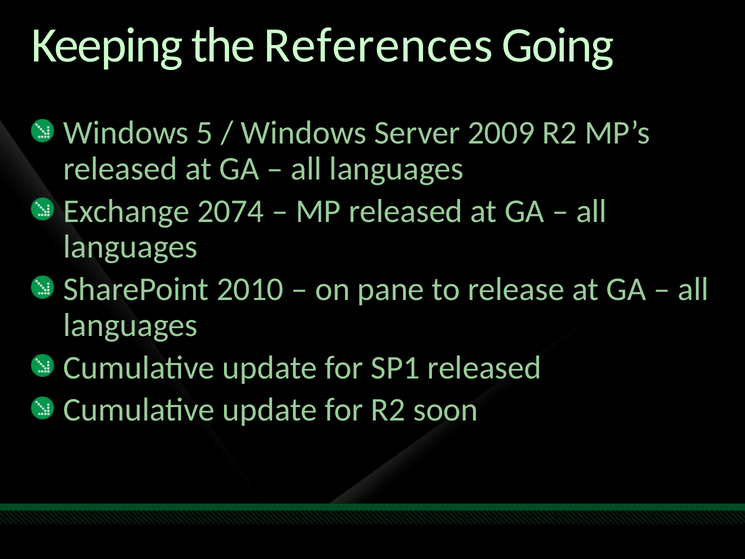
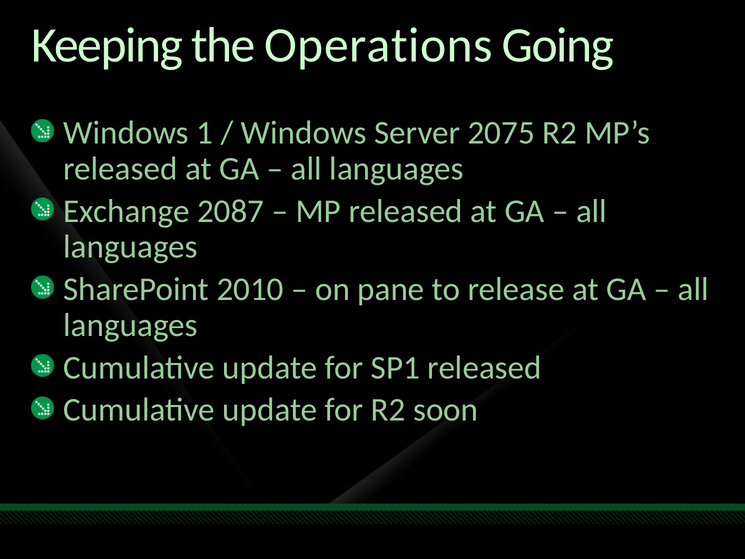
References: References -> Operations
5: 5 -> 1
2009: 2009 -> 2075
2074: 2074 -> 2087
